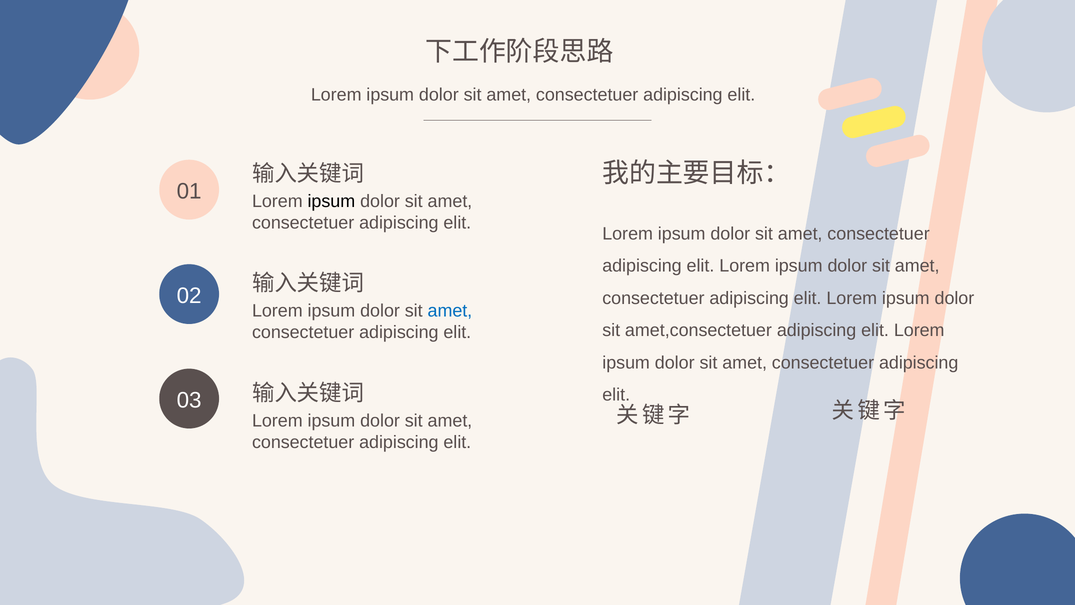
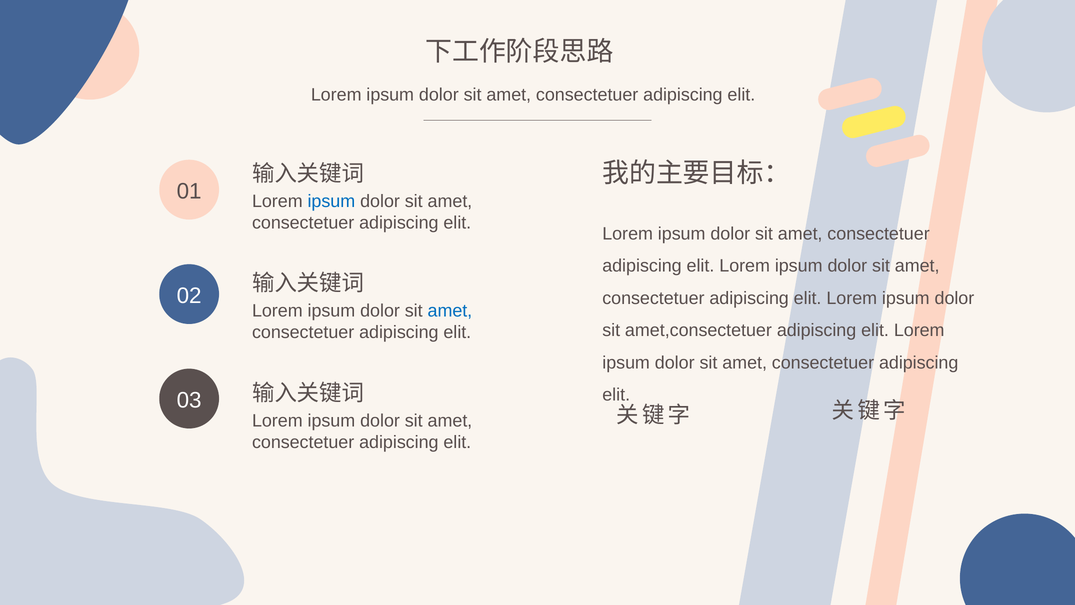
ipsum at (331, 201) colour: black -> blue
